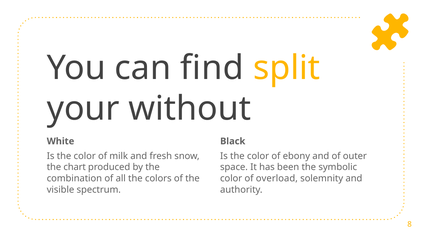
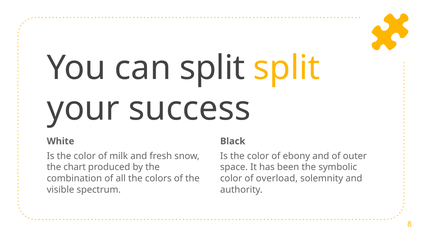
can find: find -> split
without: without -> success
